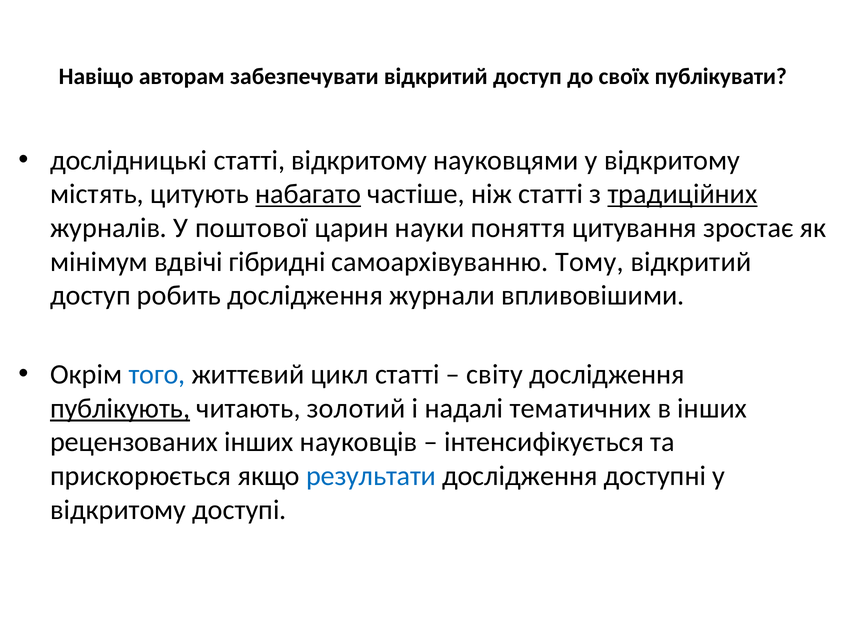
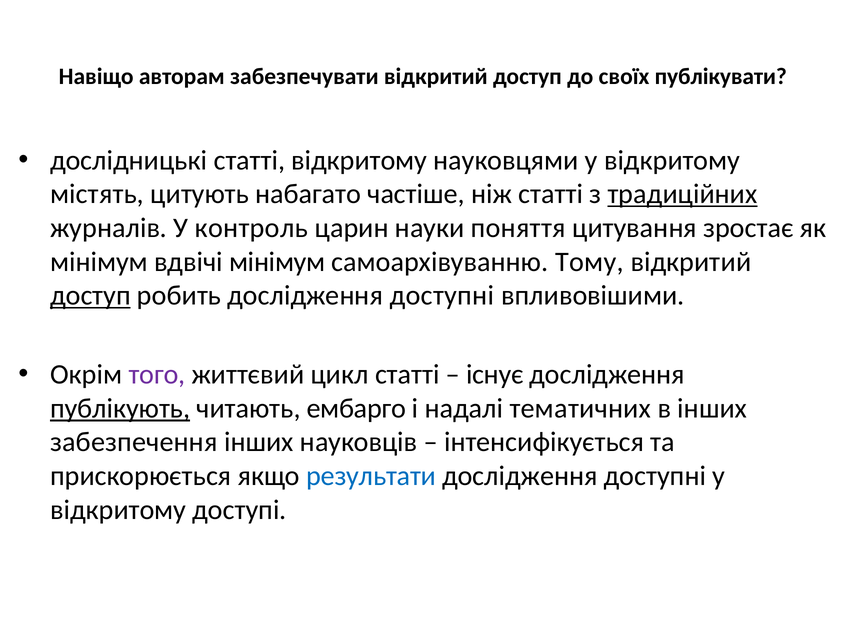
набагато underline: present -> none
поштової: поштової -> контроль
вдвічі гібридні: гібридні -> мінімум
доступ at (90, 296) underline: none -> present
робить дослідження журнали: журнали -> доступні
того colour: blue -> purple
світу: світу -> існує
золотий: золотий -> ембарго
рецензованих: рецензованих -> забезпечення
